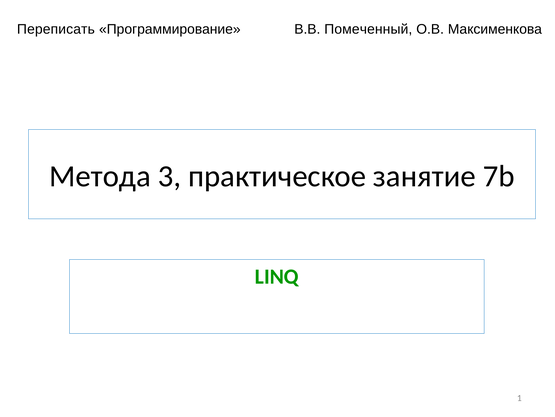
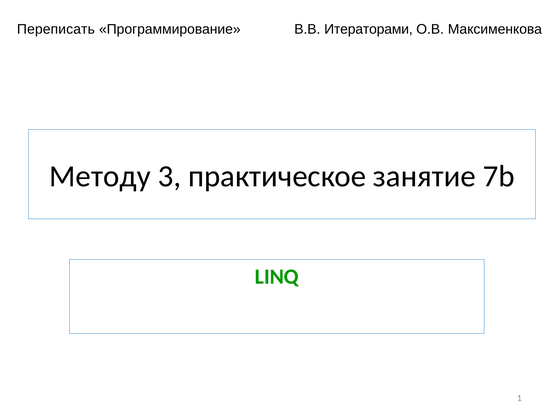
Помеченный: Помеченный -> Итераторами
Метода: Метода -> Методу
